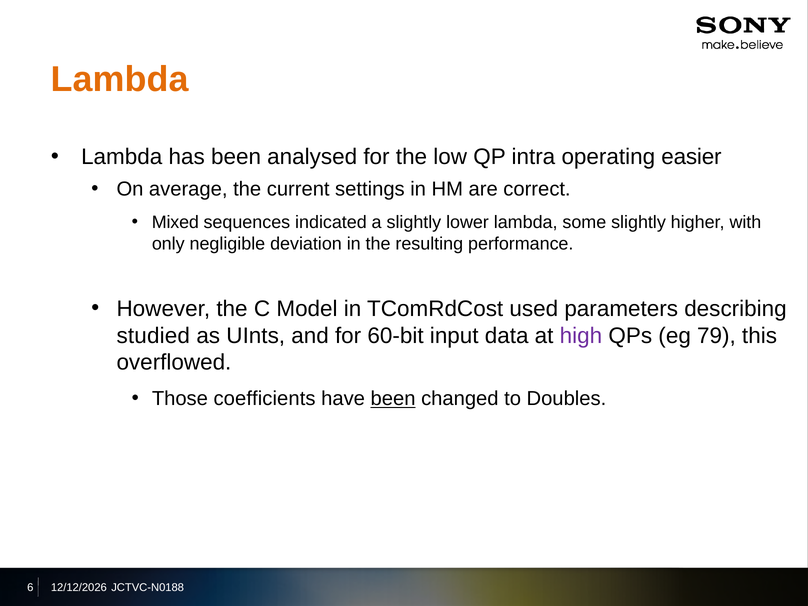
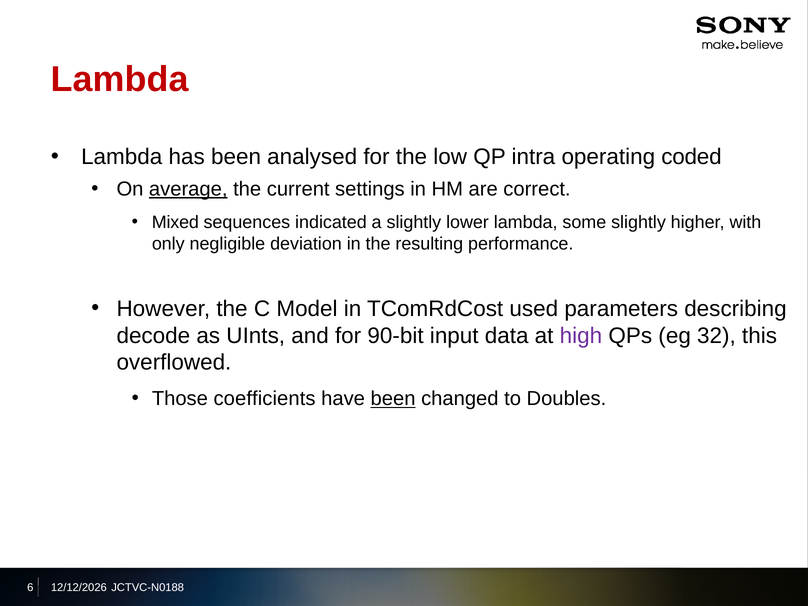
Lambda at (120, 80) colour: orange -> red
easier: easier -> coded
average underline: none -> present
studied: studied -> decode
60-bit: 60-bit -> 90-bit
79: 79 -> 32
